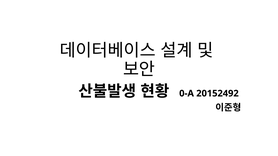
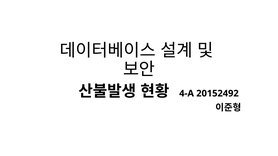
0-A: 0-A -> 4-A
